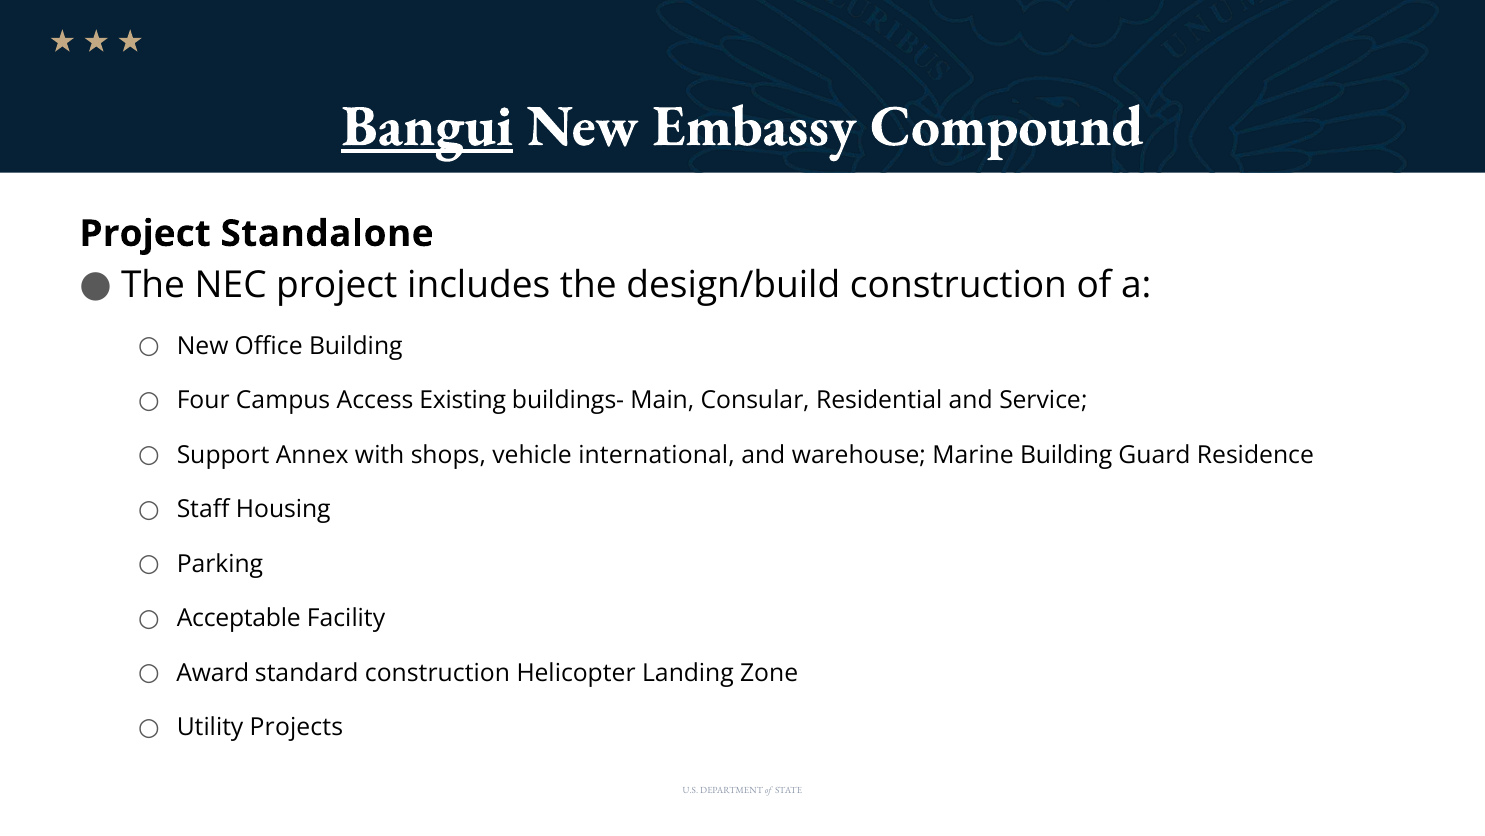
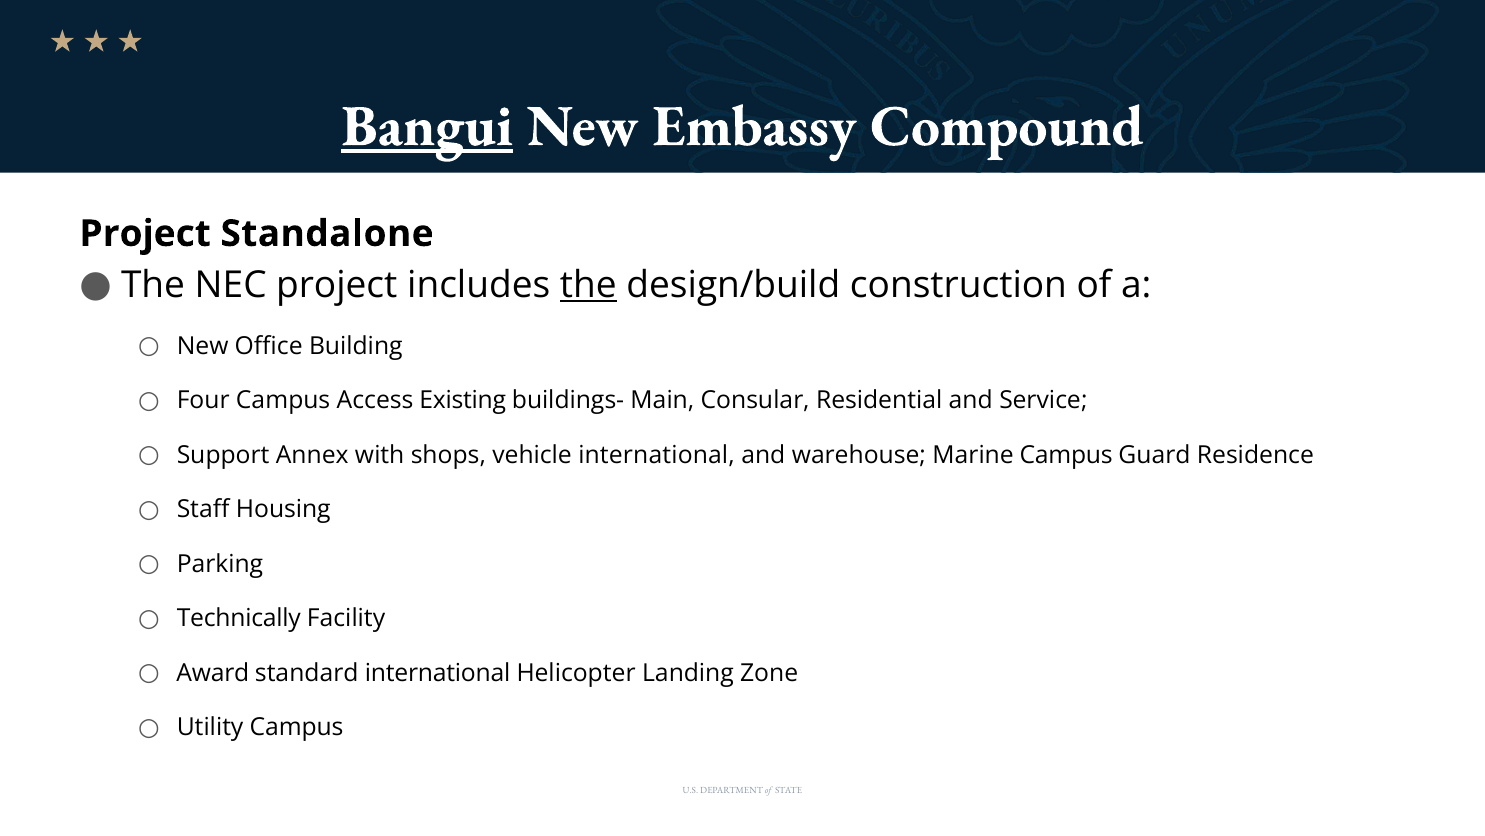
the at (588, 285) underline: none -> present
Marine Building: Building -> Campus
Acceptable: Acceptable -> Technically
standard construction: construction -> international
Utility Projects: Projects -> Campus
